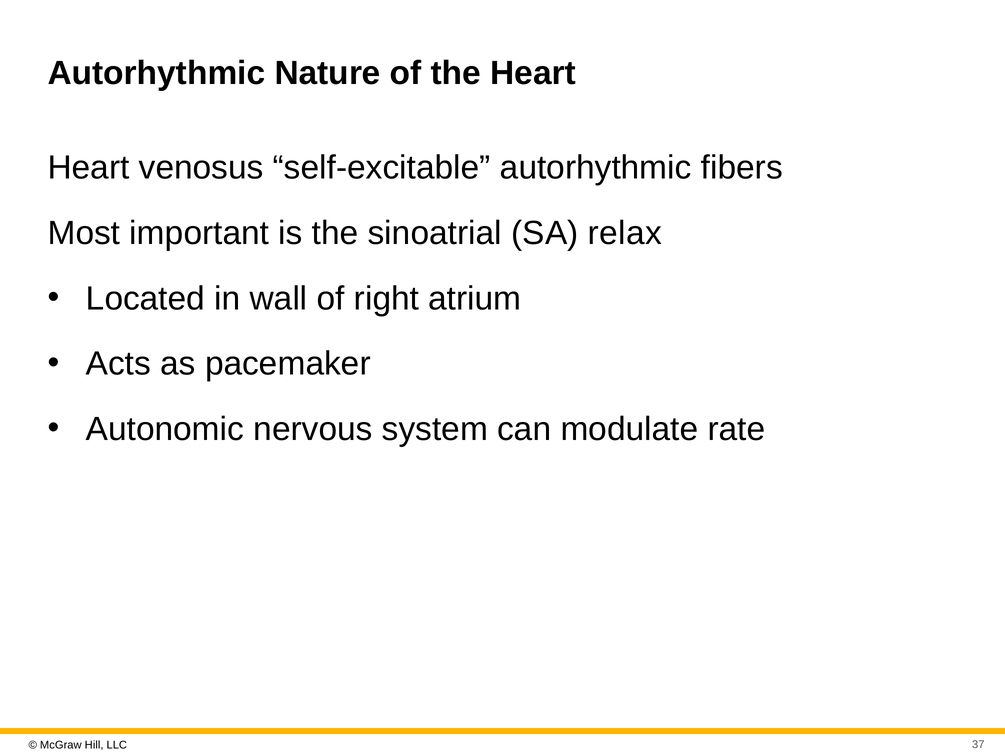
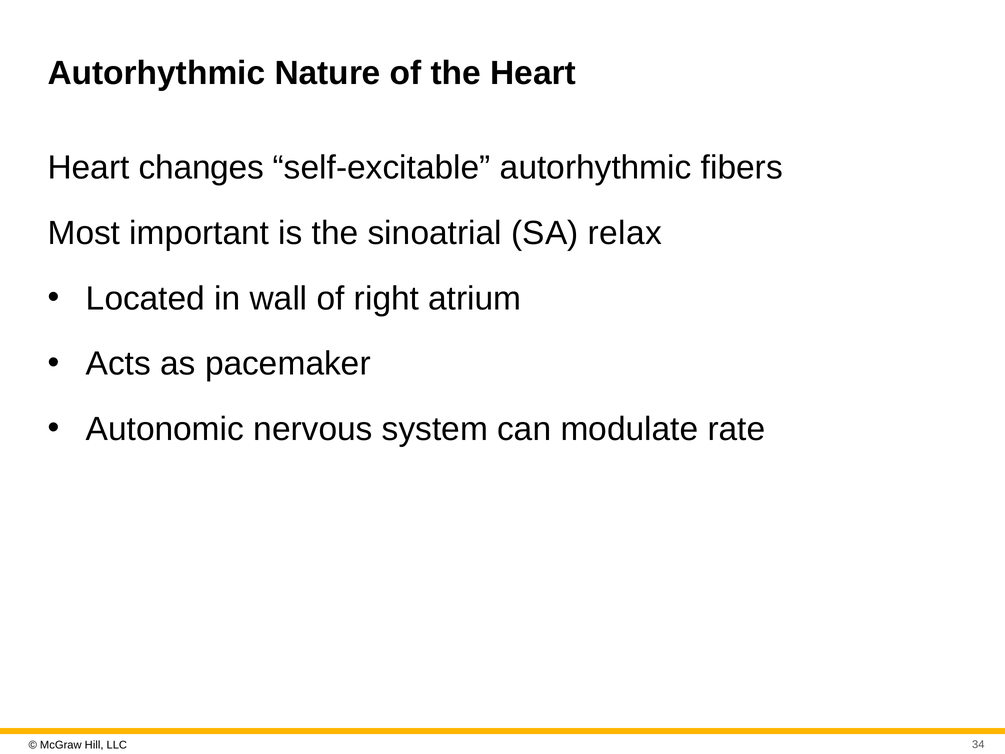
venosus: venosus -> changes
37: 37 -> 34
